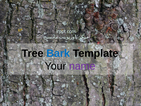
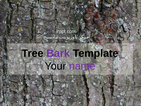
Bark colour: blue -> purple
